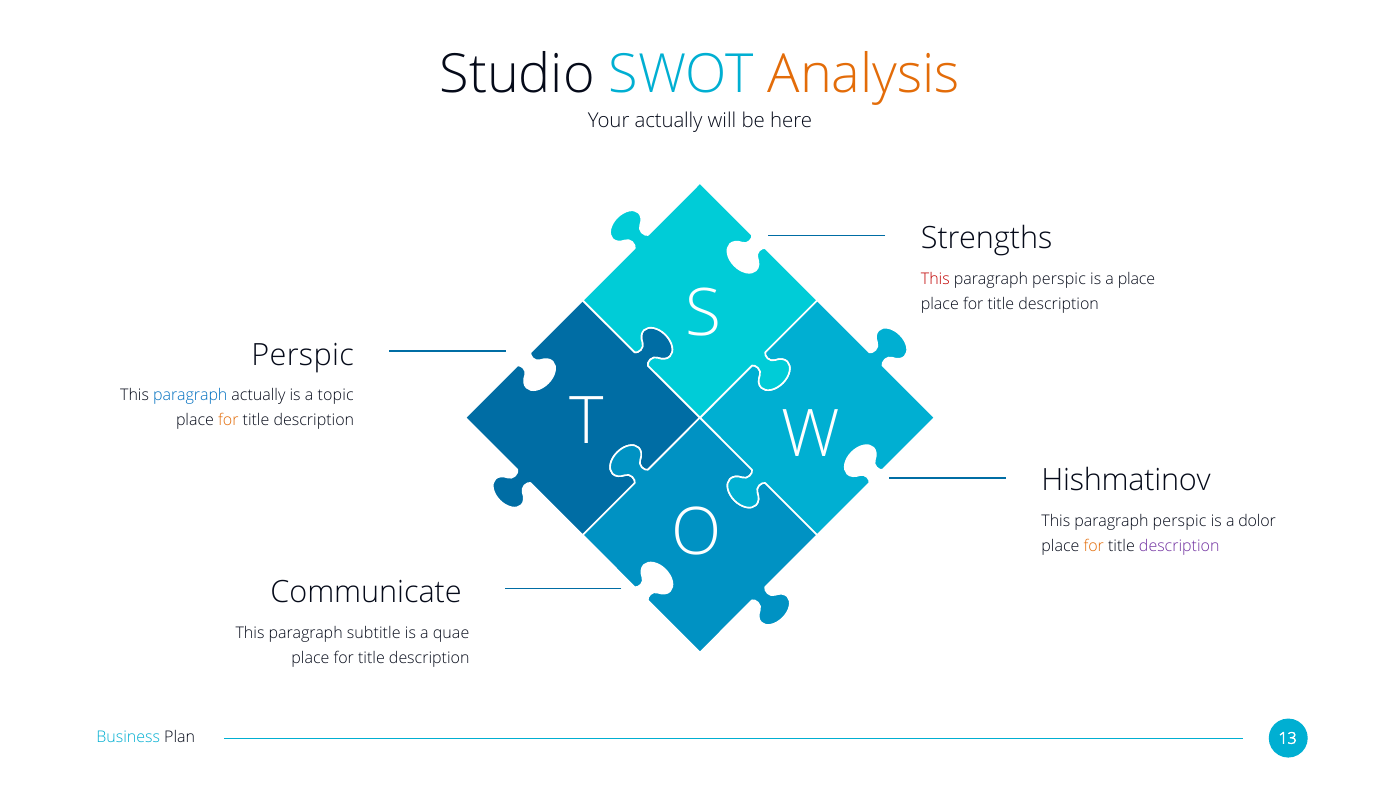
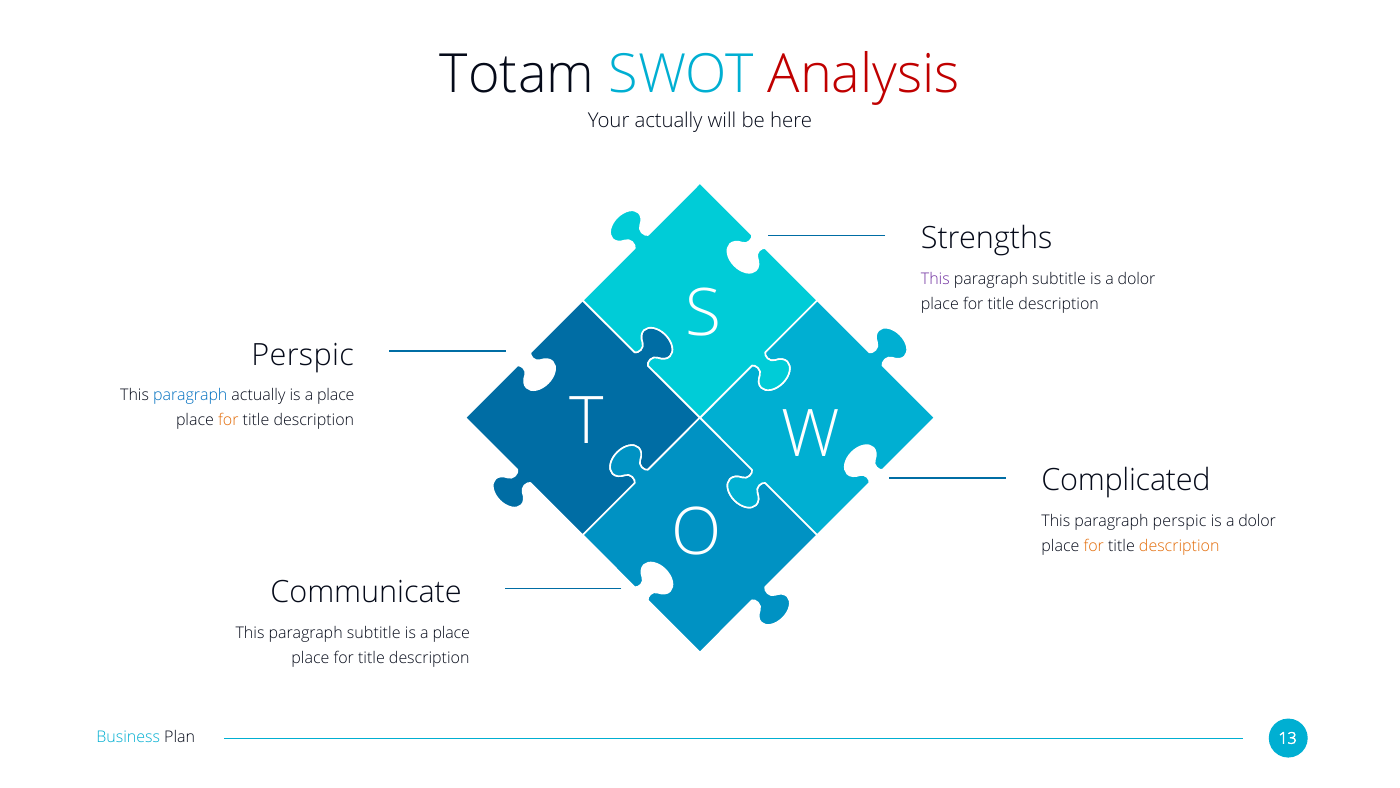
Studio: Studio -> Totam
Analysis colour: orange -> red
This at (935, 279) colour: red -> purple
perspic at (1059, 279): perspic -> subtitle
place at (1136, 279): place -> dolor
actually is a topic: topic -> place
Hishmatinov: Hishmatinov -> Complicated
description at (1179, 546) colour: purple -> orange
quae at (451, 632): quae -> place
